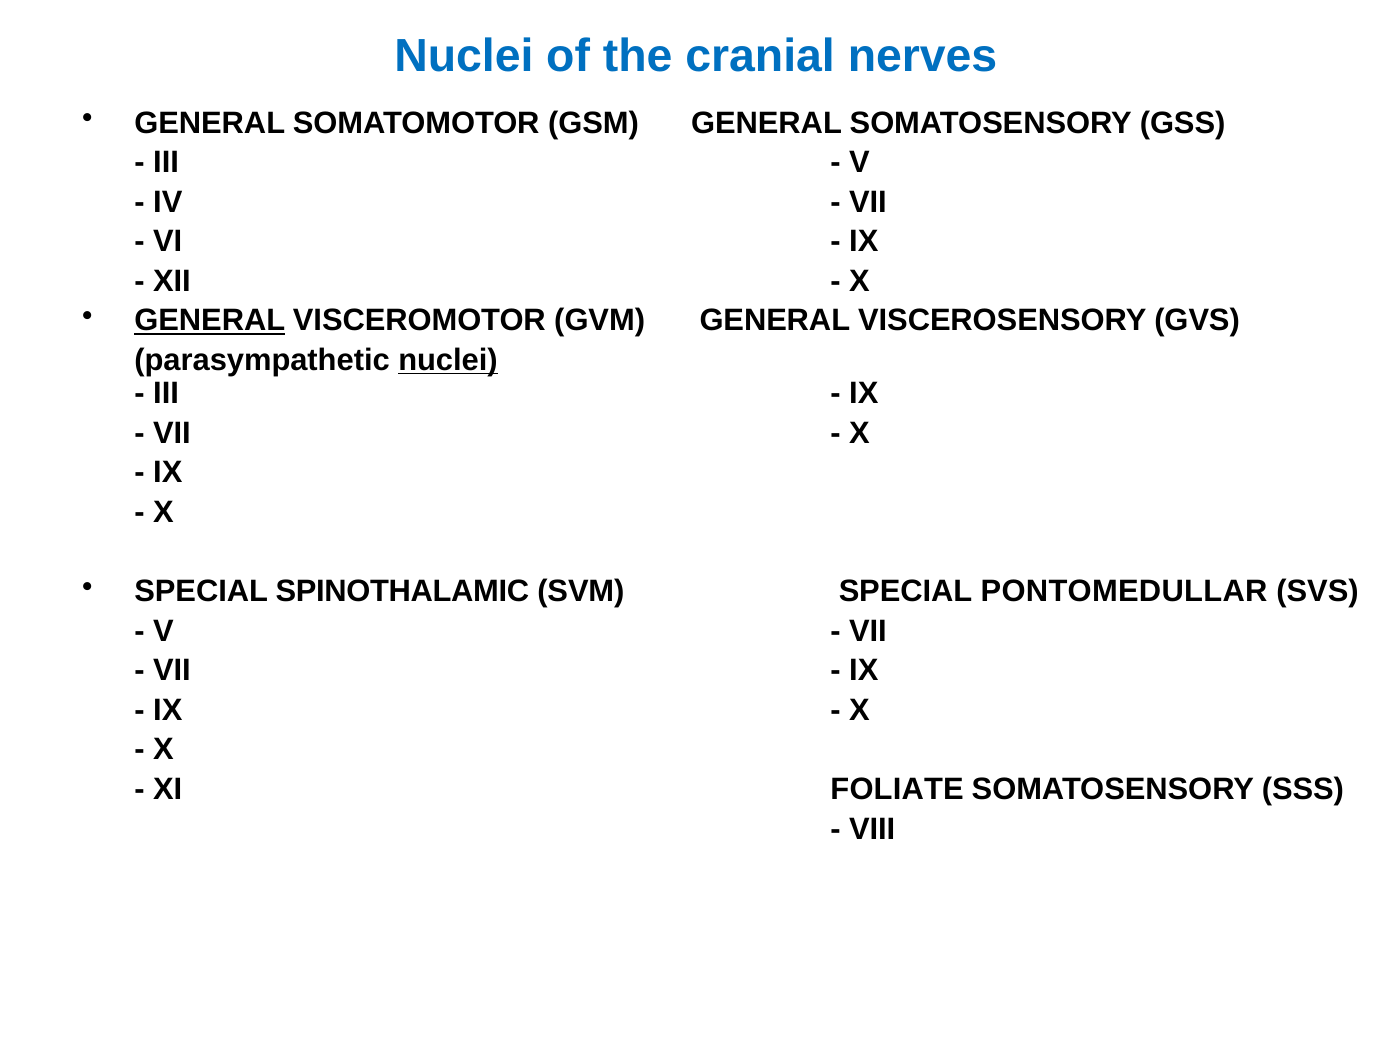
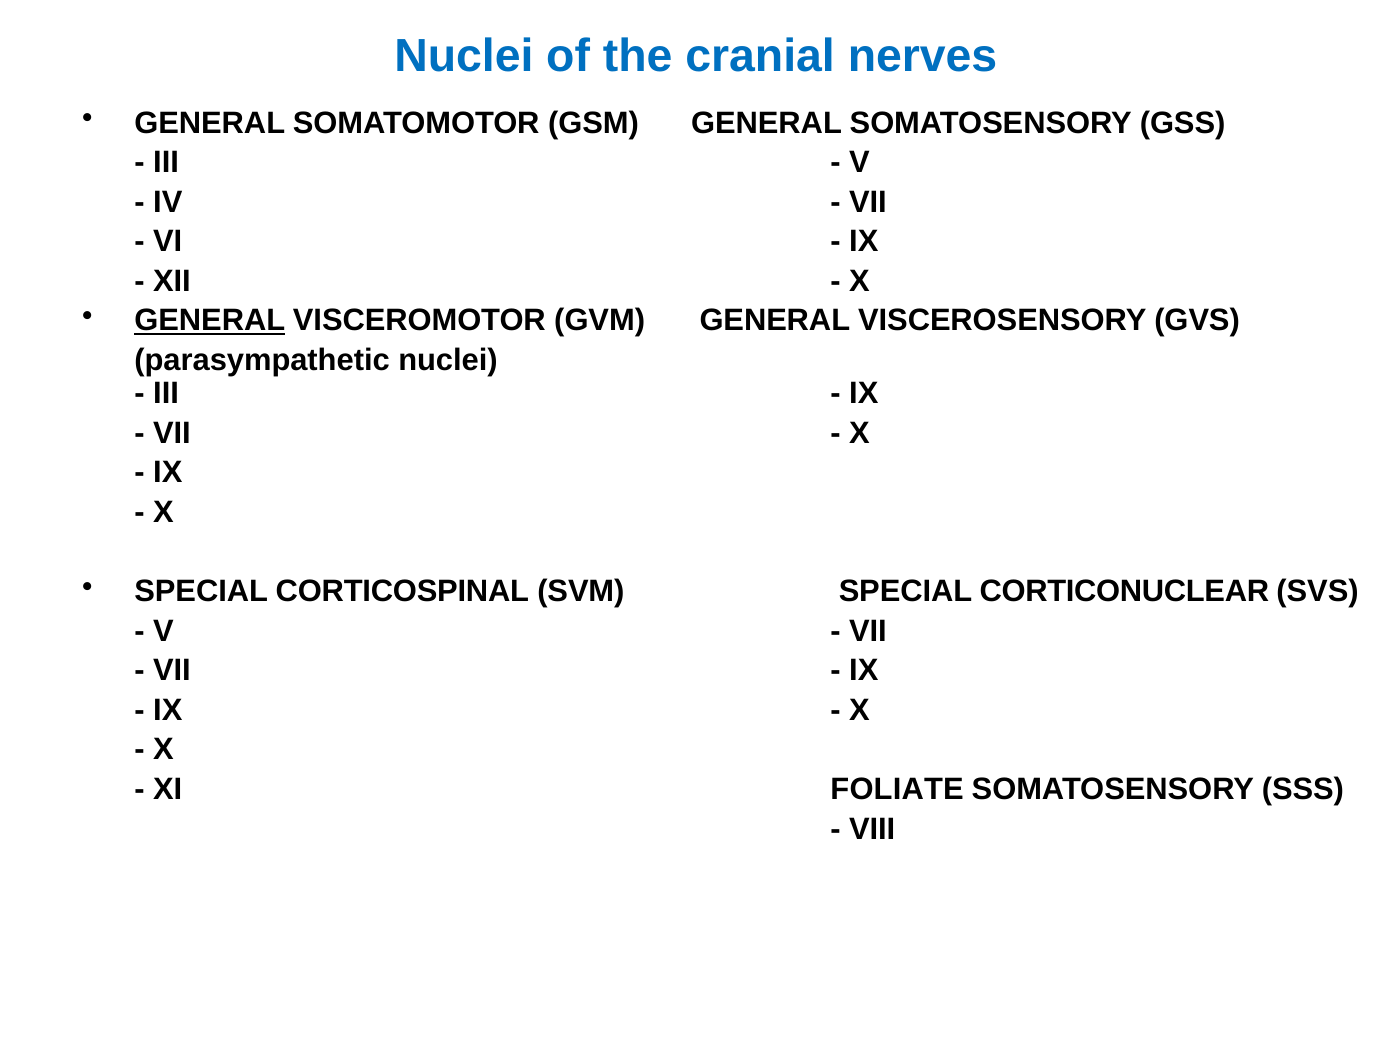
nuclei at (448, 360) underline: present -> none
SPINOTHALAMIC: SPINOTHALAMIC -> CORTICOSPINAL
PONTOMEDULLAR: PONTOMEDULLAR -> CORTICONUCLEAR
